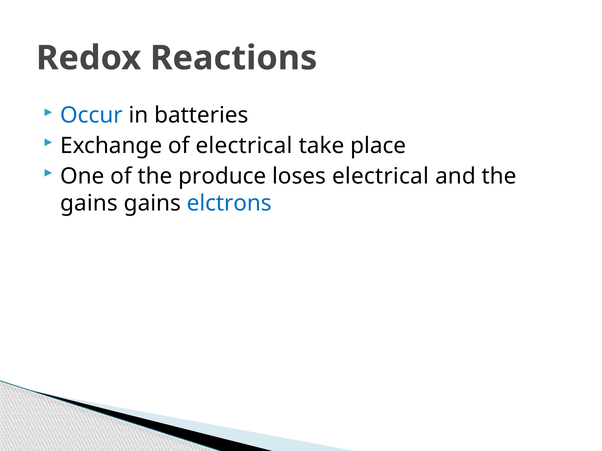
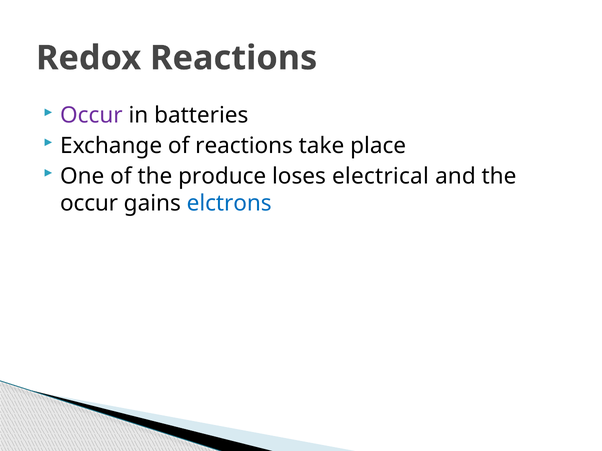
Occur at (91, 116) colour: blue -> purple
of electrical: electrical -> reactions
gains at (89, 204): gains -> occur
